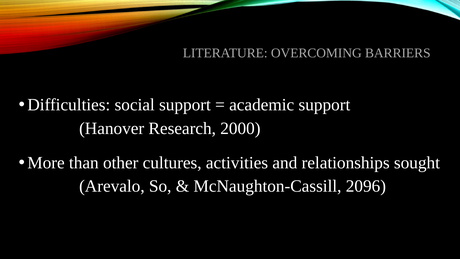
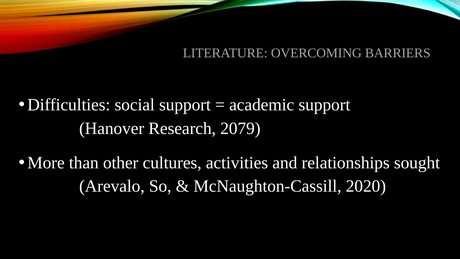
2000: 2000 -> 2079
2096: 2096 -> 2020
